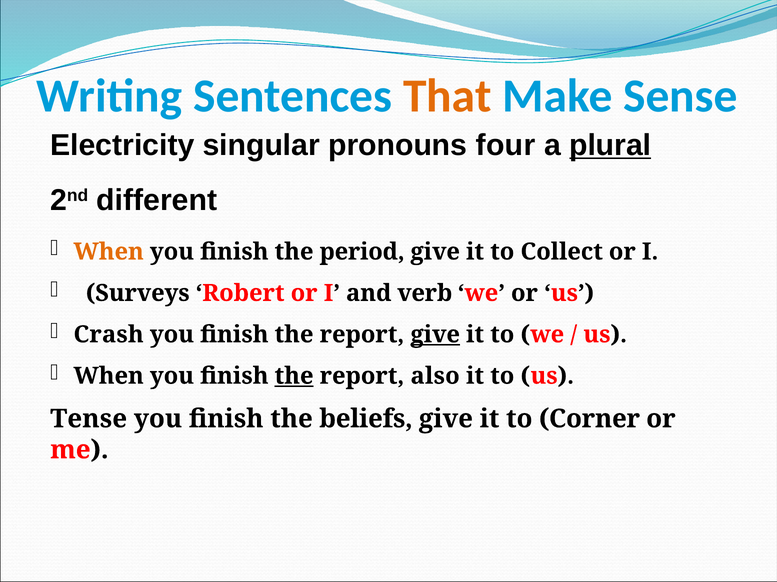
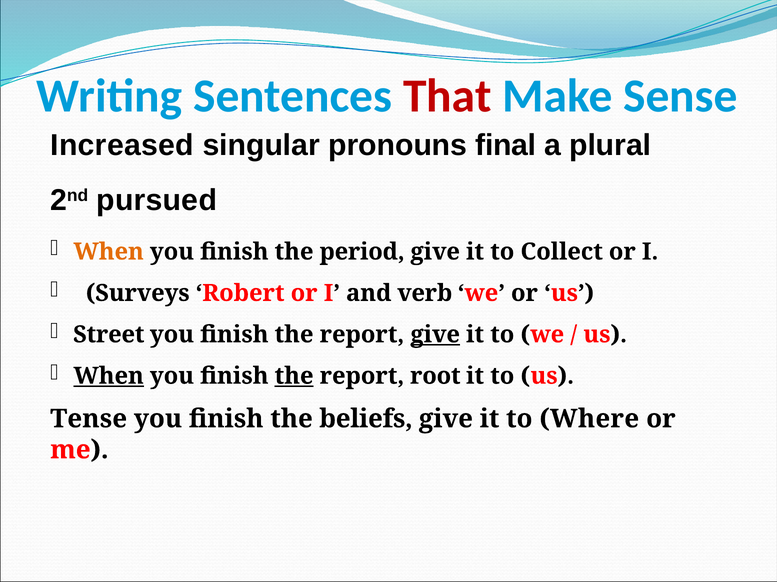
That colour: orange -> red
Electricity: Electricity -> Increased
four: four -> final
plural underline: present -> none
different: different -> pursued
Crash: Crash -> Street
When at (109, 376) underline: none -> present
also: also -> root
Corner: Corner -> Where
